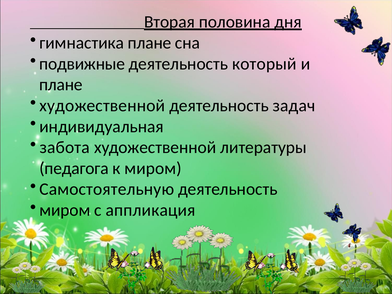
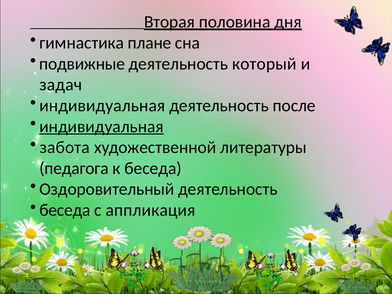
плане at (61, 85): плане -> задач
художественной at (102, 106): художественной -> индивидуальная
задач: задач -> после
индивидуальная at (102, 127) underline: none -> present
к миром: миром -> беседа
Самостоятельную: Самостоятельную -> Оздоровительный
миром at (65, 210): миром -> беседа
